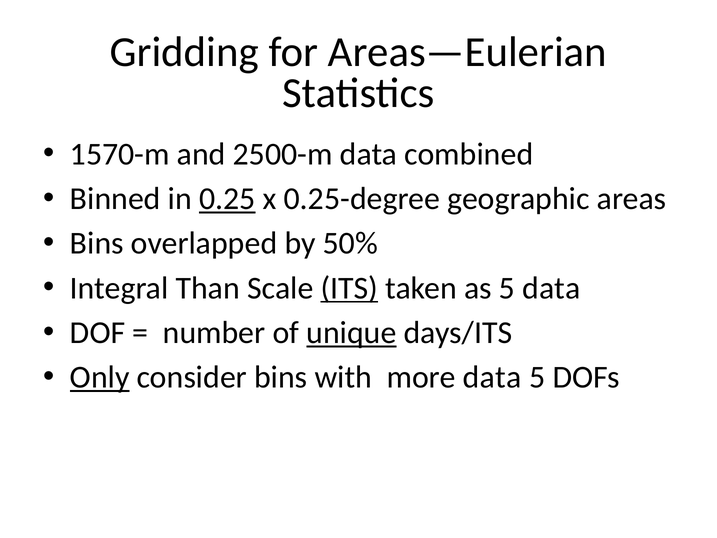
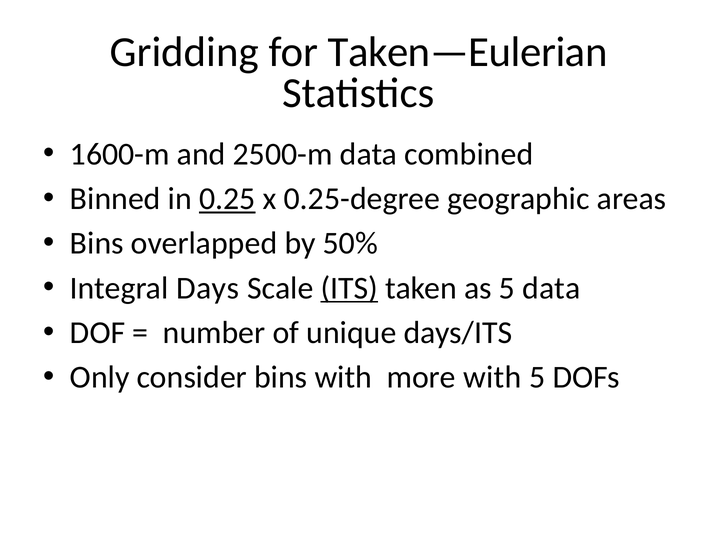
Areas—Eulerian: Areas—Eulerian -> Taken—Eulerian
1570-m: 1570-m -> 1600-m
Than: Than -> Days
unique underline: present -> none
Only underline: present -> none
more data: data -> with
